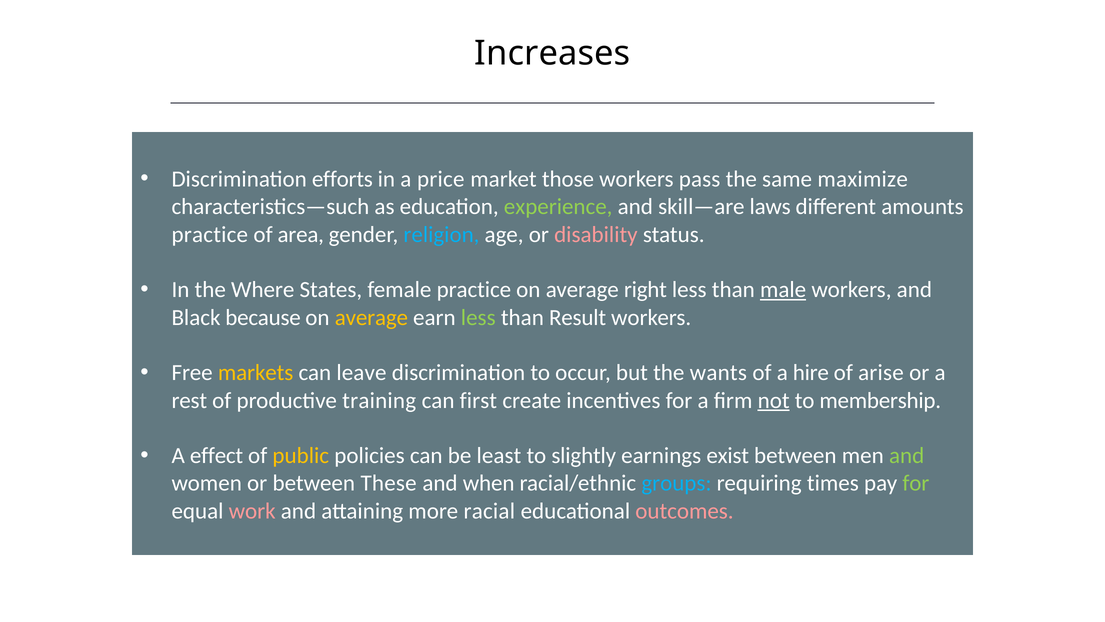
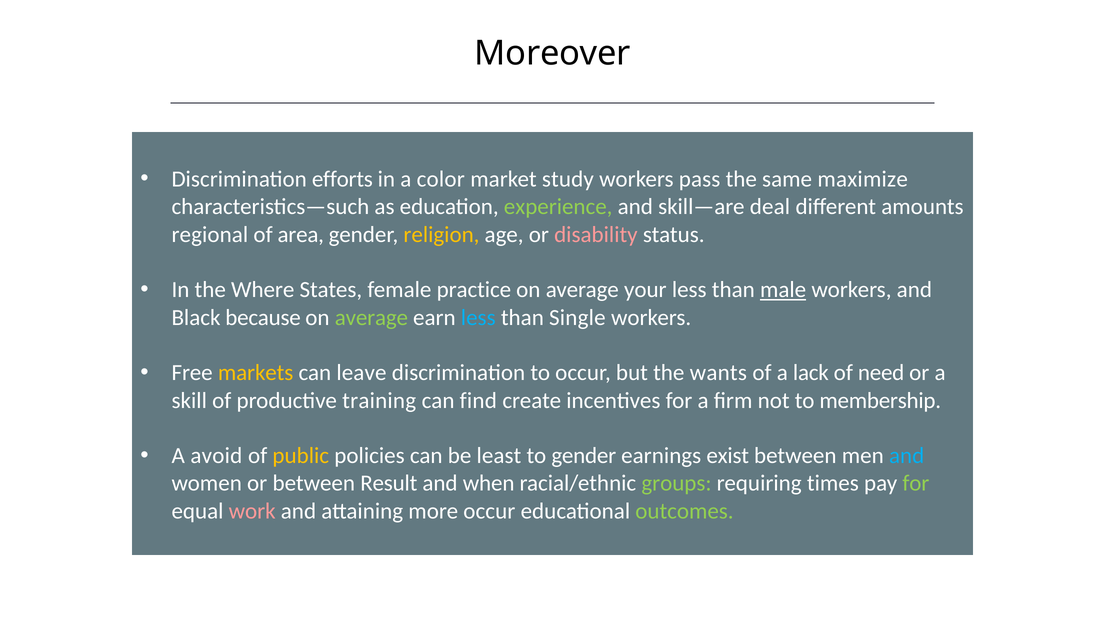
Increases: Increases -> Moreover
price: price -> color
those: those -> study
laws: laws -> deal
practice at (210, 234): practice -> regional
religion colour: light blue -> yellow
right: right -> your
average at (371, 317) colour: yellow -> light green
less at (478, 317) colour: light green -> light blue
Result: Result -> Single
hire: hire -> lack
arise: arise -> need
rest: rest -> skill
first: first -> find
not underline: present -> none
effect: effect -> avoid
to slightly: slightly -> gender
and at (907, 455) colour: light green -> light blue
These: These -> Result
groups colour: light blue -> light green
more racial: racial -> occur
outcomes colour: pink -> light green
